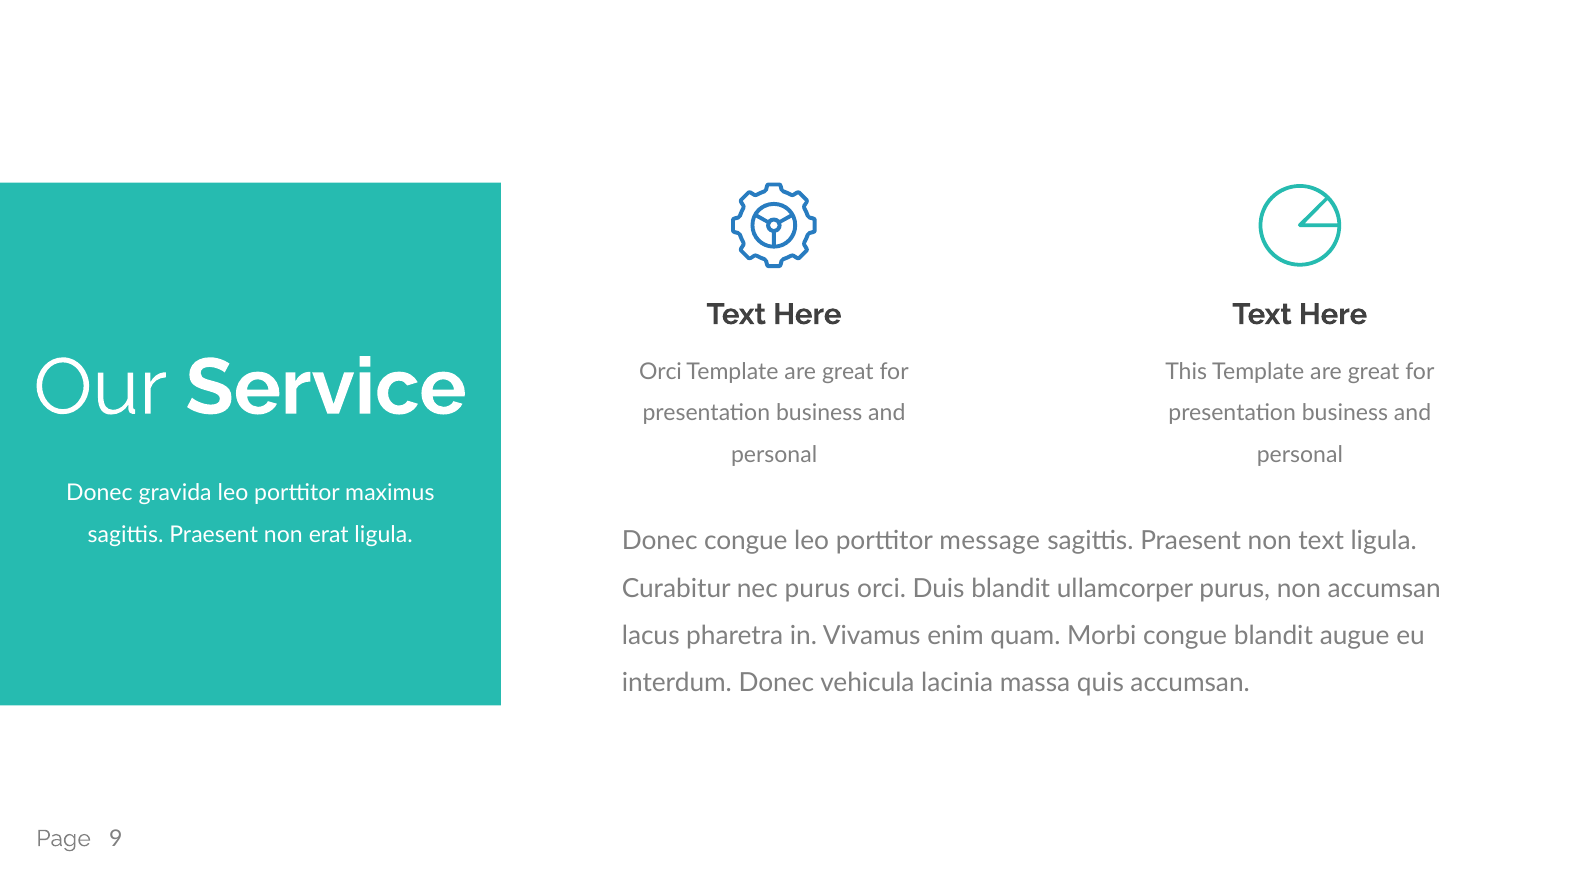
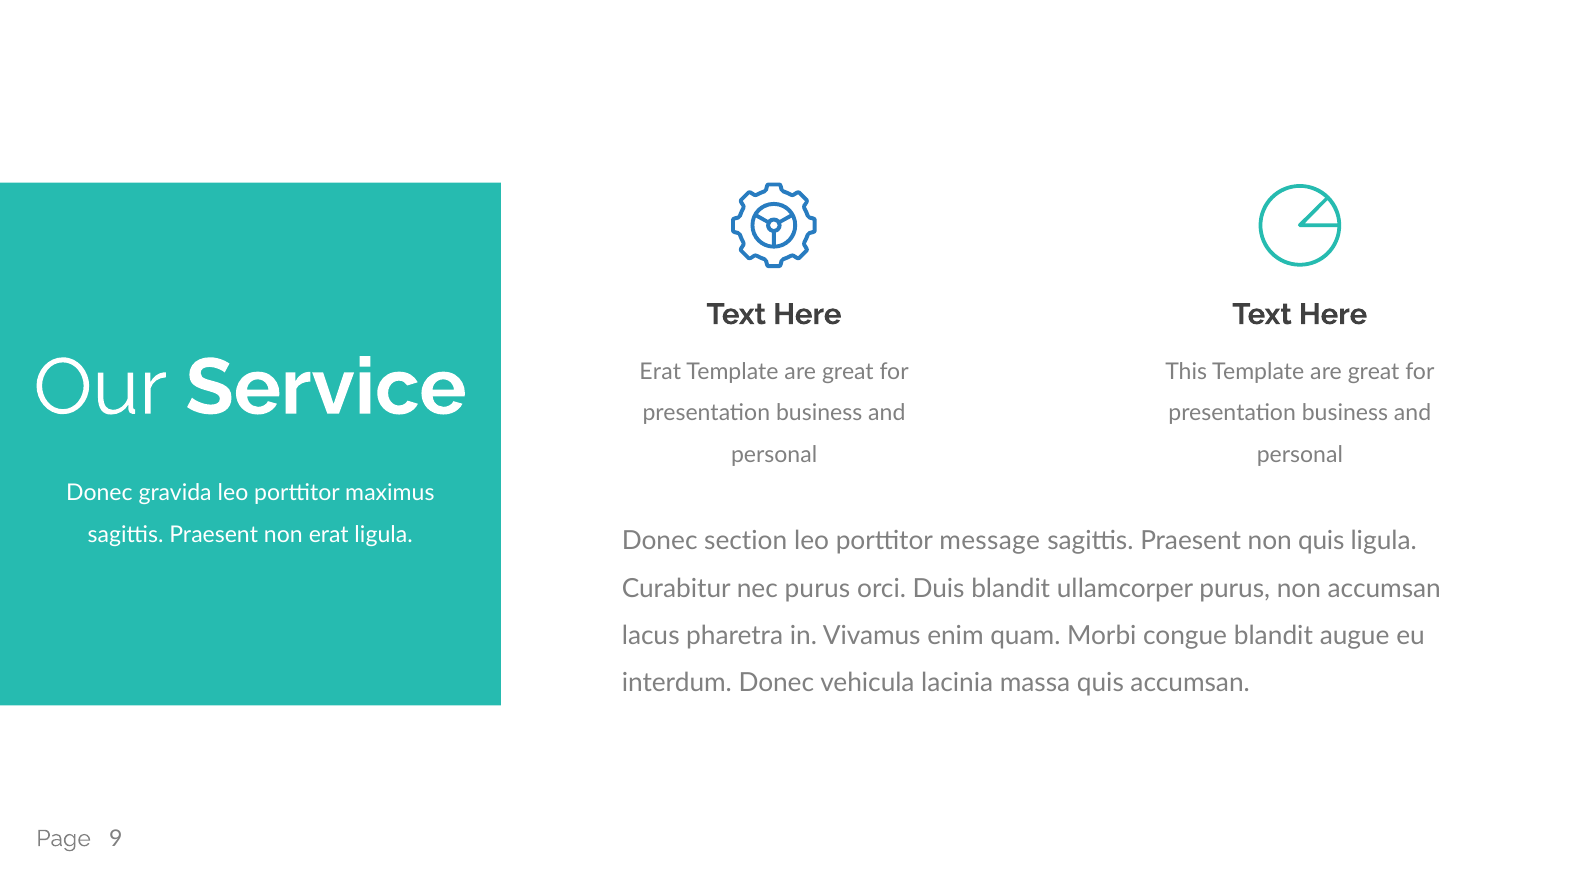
Orci at (660, 372): Orci -> Erat
Donec congue: congue -> section
non text: text -> quis
